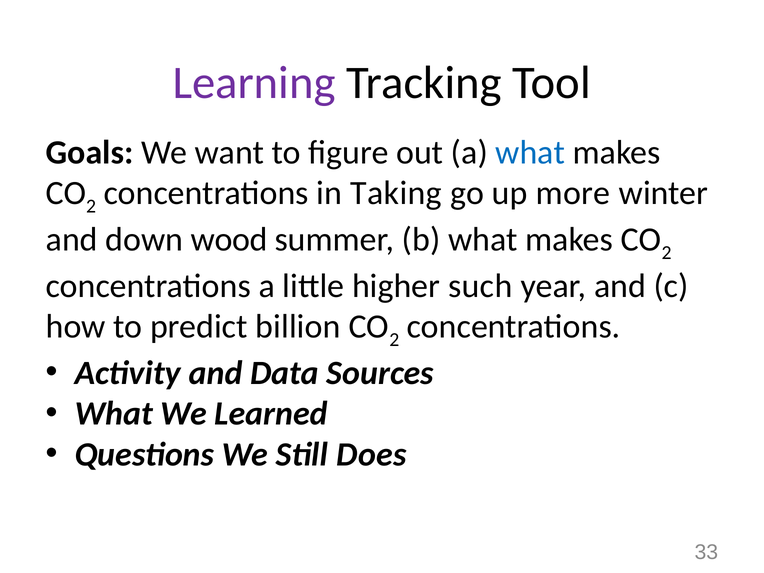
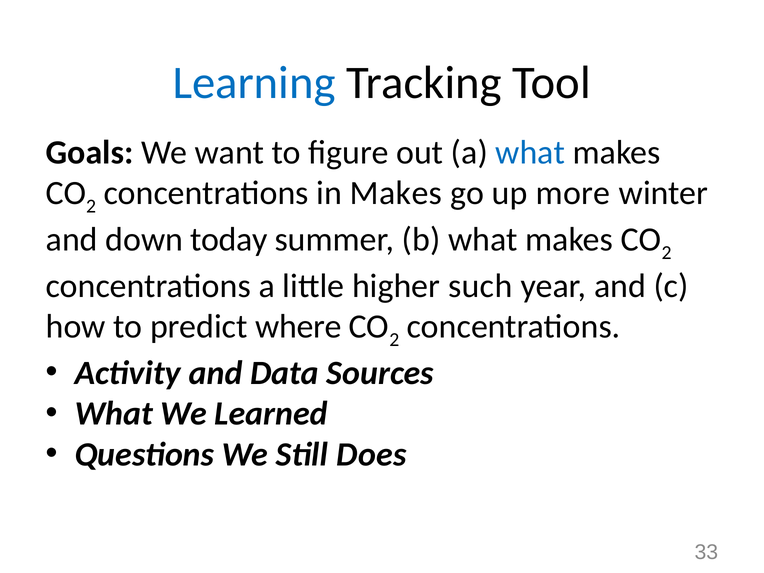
Learning colour: purple -> blue
in Taking: Taking -> Makes
wood: wood -> today
billion: billion -> where
